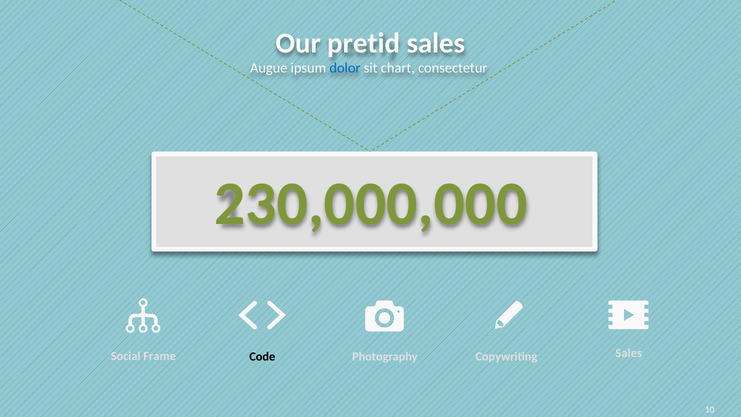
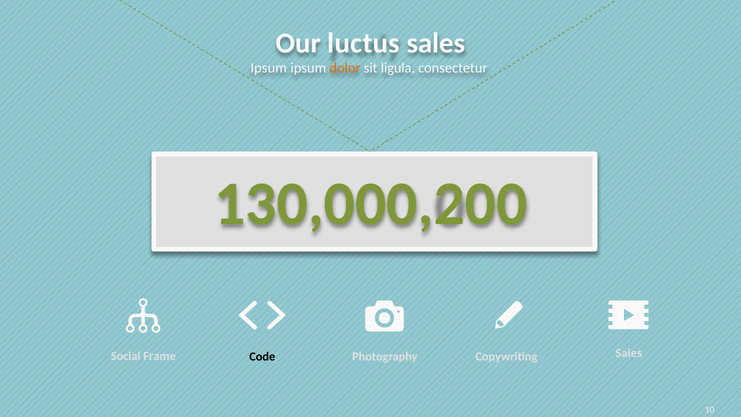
pretid: pretid -> luctus
Augue at (269, 68): Augue -> Ipsum
dolor colour: blue -> orange
chart: chart -> ligula
230,000,000: 230,000,000 -> 130,000,200
